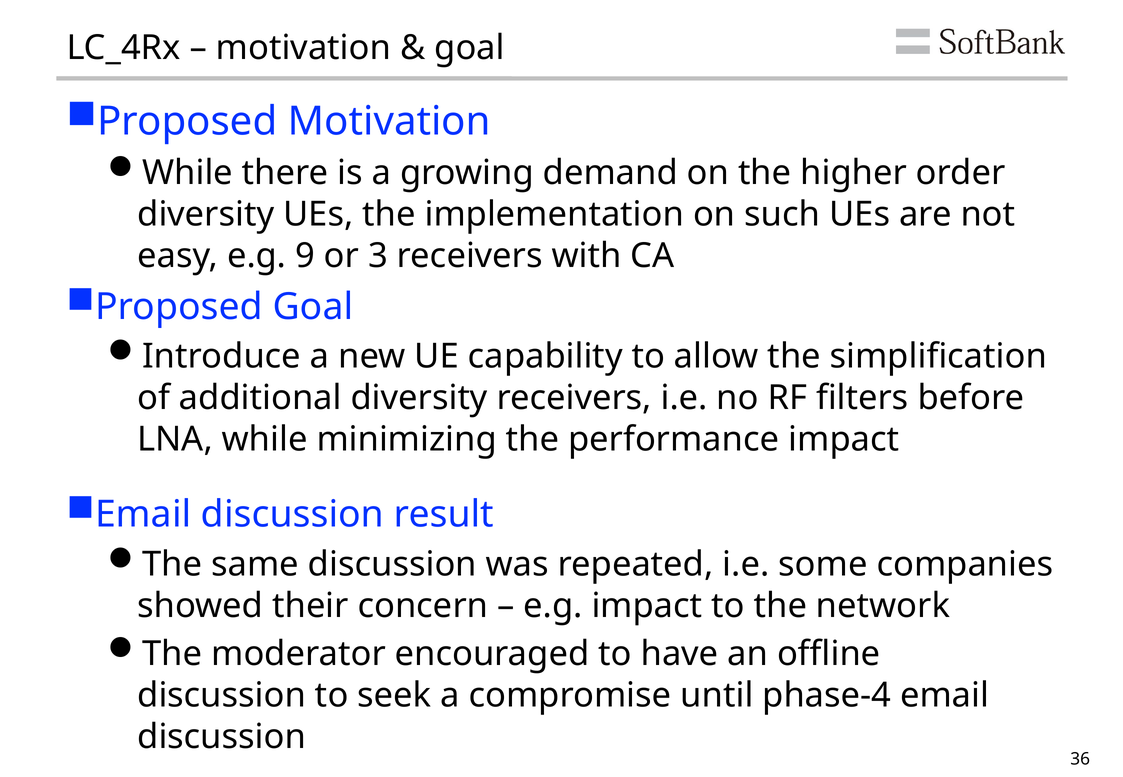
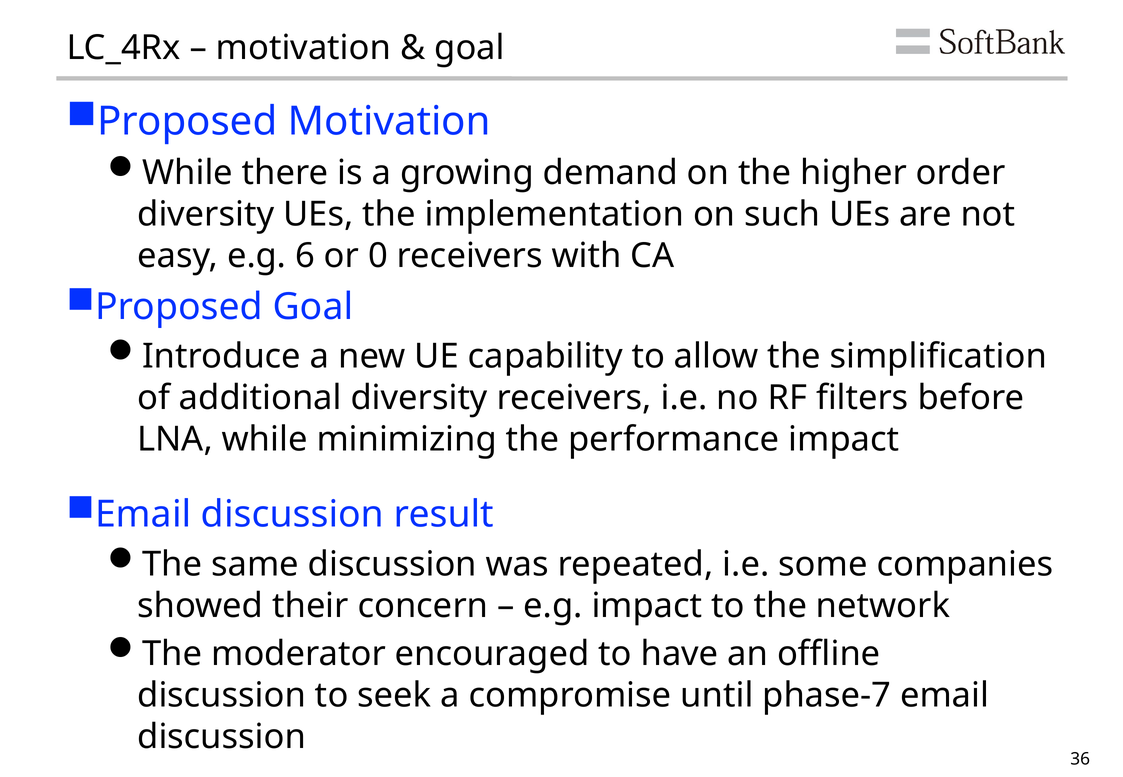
9: 9 -> 6
3: 3 -> 0
phase-4: phase-4 -> phase-7
